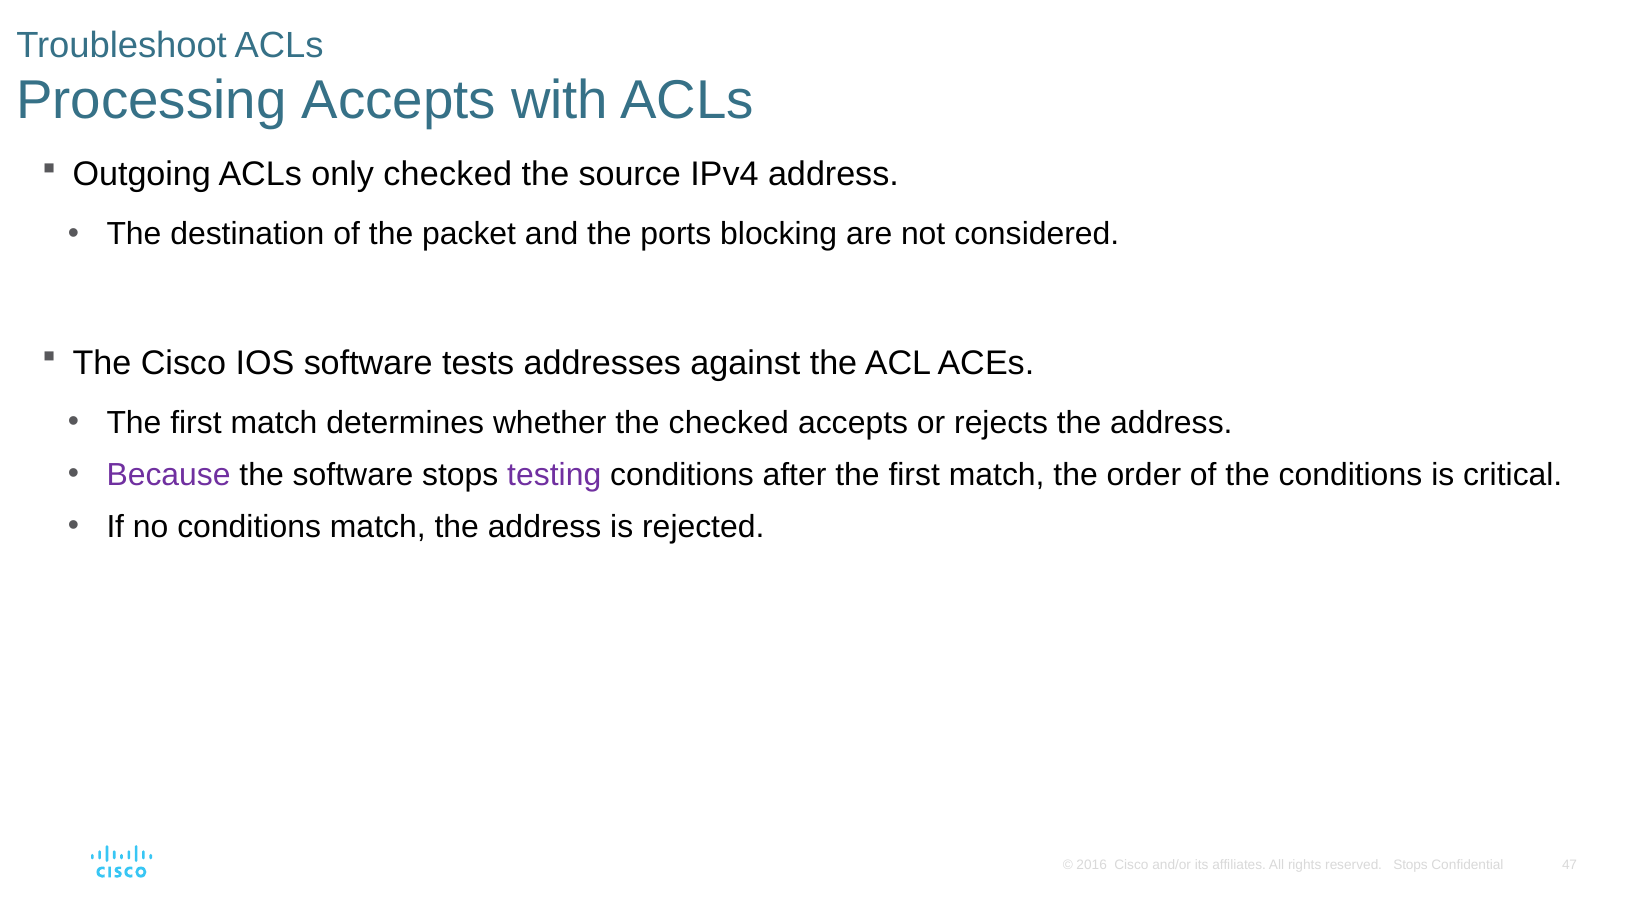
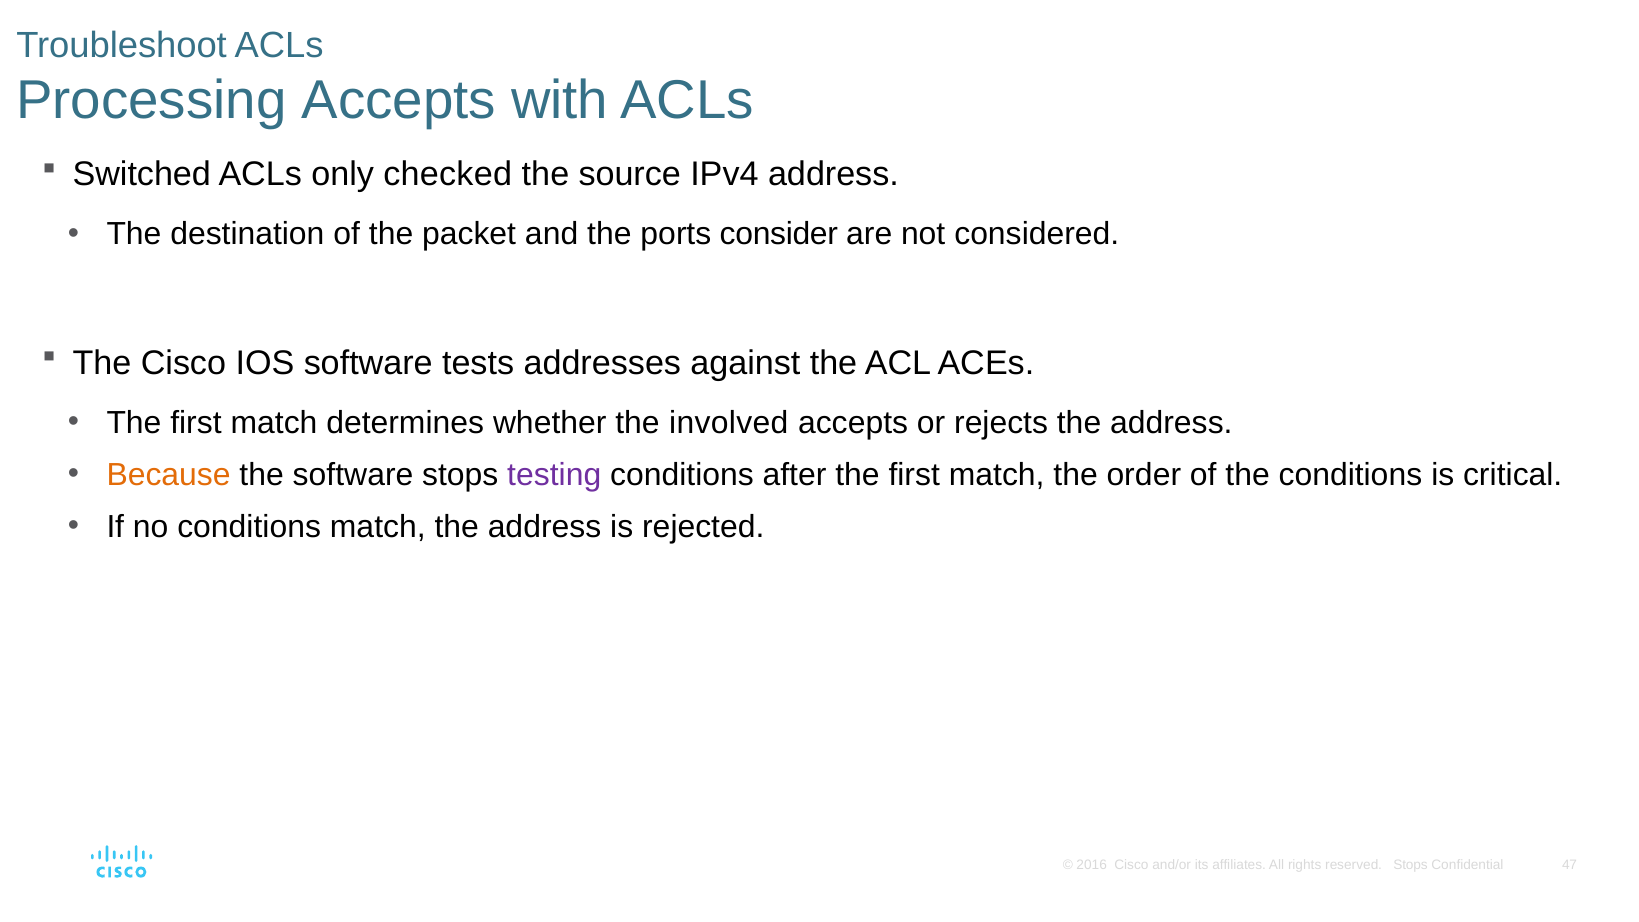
Outgoing: Outgoing -> Switched
blocking: blocking -> consider
the checked: checked -> involved
Because colour: purple -> orange
